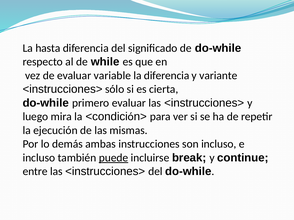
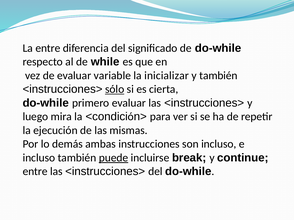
La hasta: hasta -> entre
la diferencia: diferencia -> inicializar
y variante: variante -> también
sólo underline: none -> present
